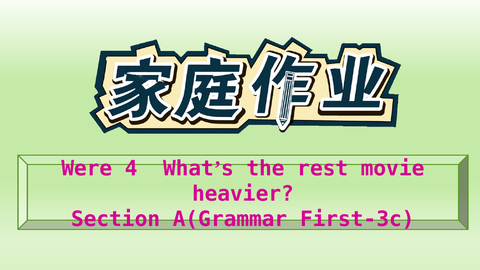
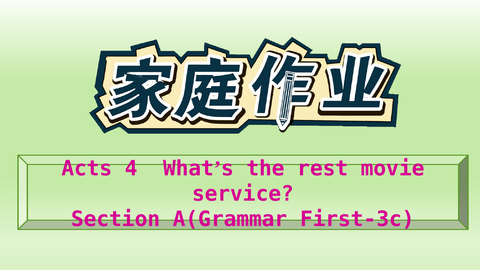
Were: Were -> Acts
heavier: heavier -> service
